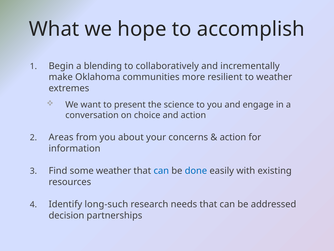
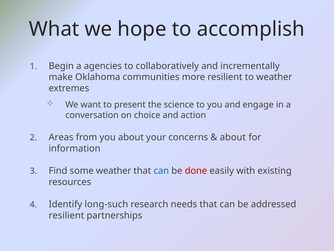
blending: blending -> agencies
action at (233, 137): action -> about
done colour: blue -> red
decision at (66, 215): decision -> resilient
